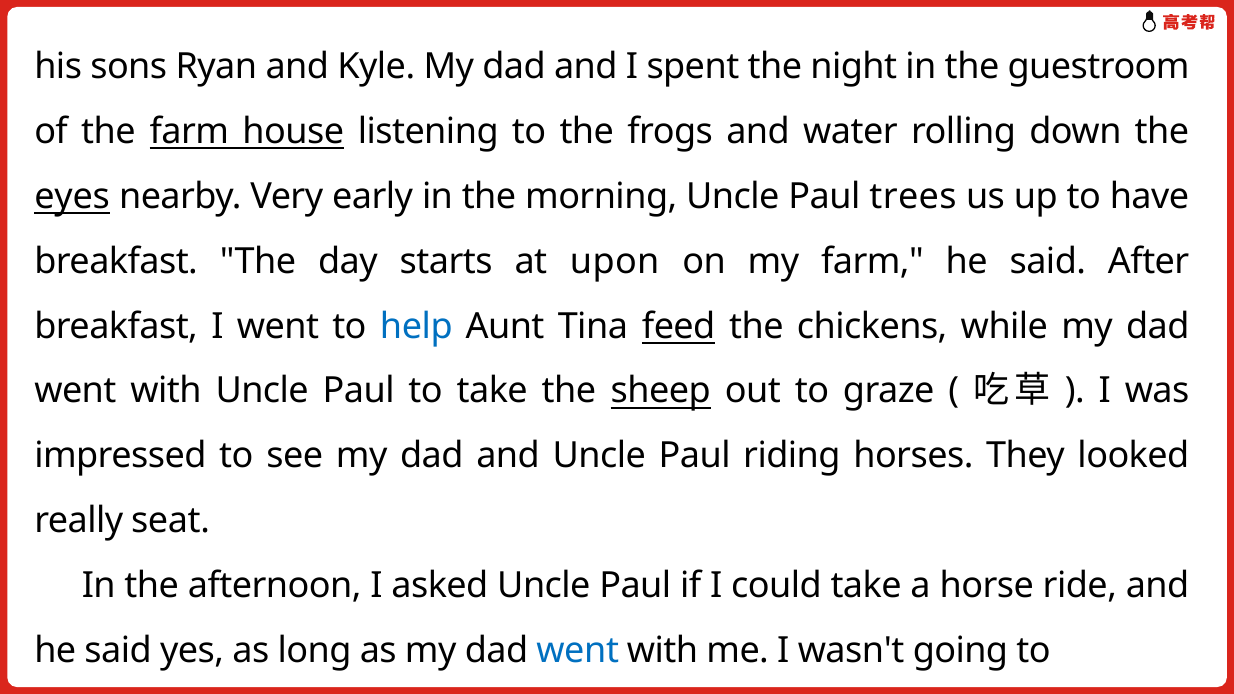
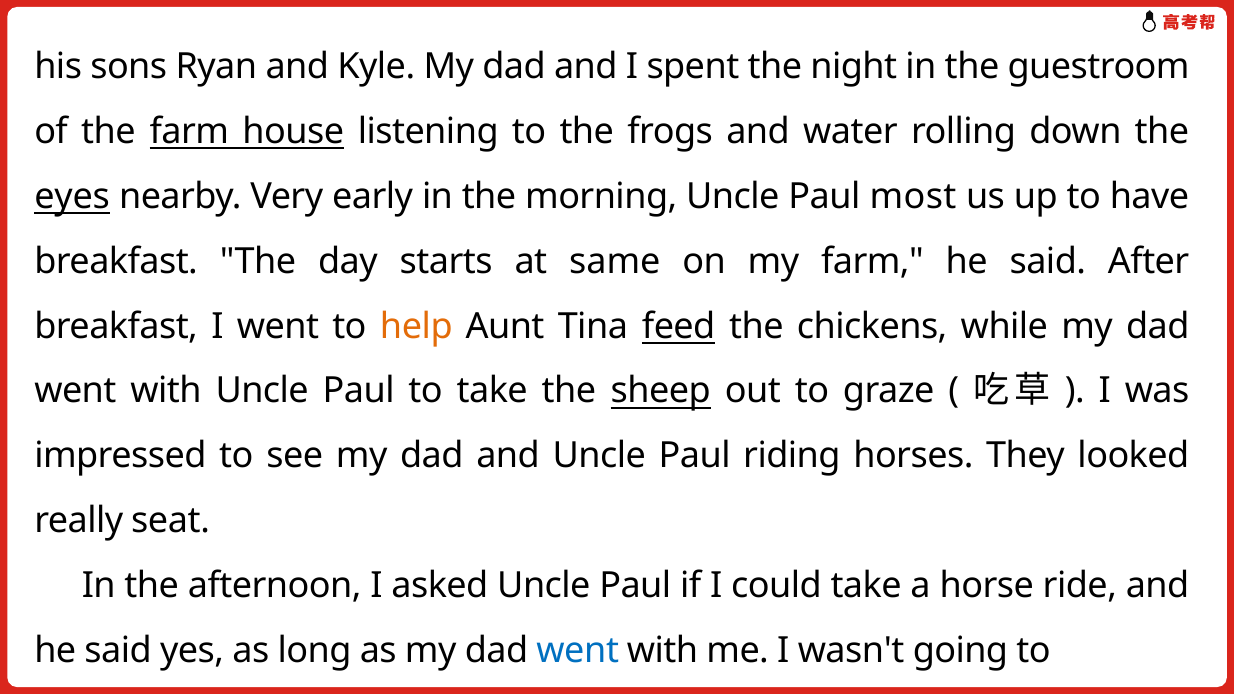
trees: trees -> most
upon: upon -> same
help colour: blue -> orange
